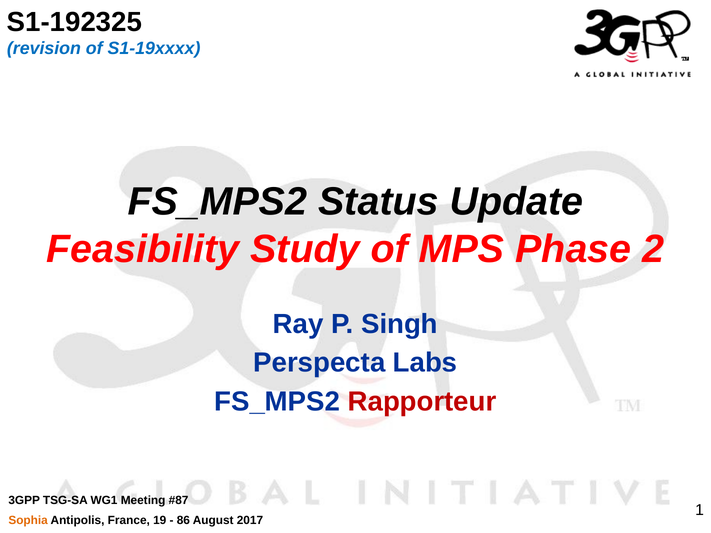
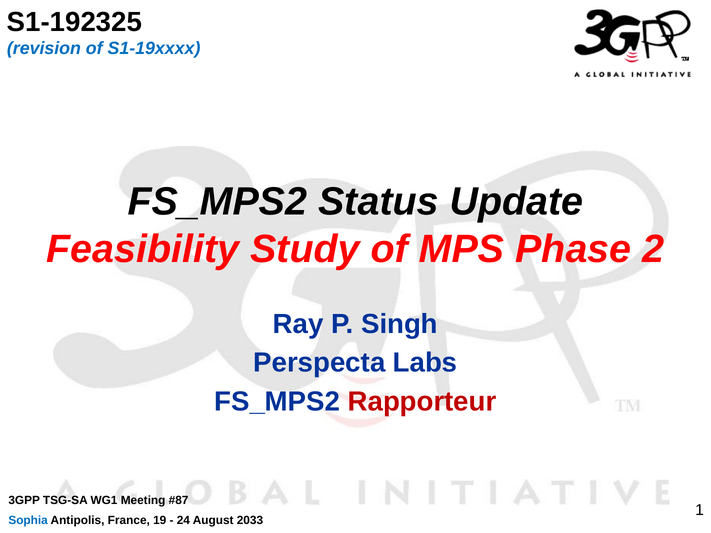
Sophia colour: orange -> blue
86: 86 -> 24
2017: 2017 -> 2033
